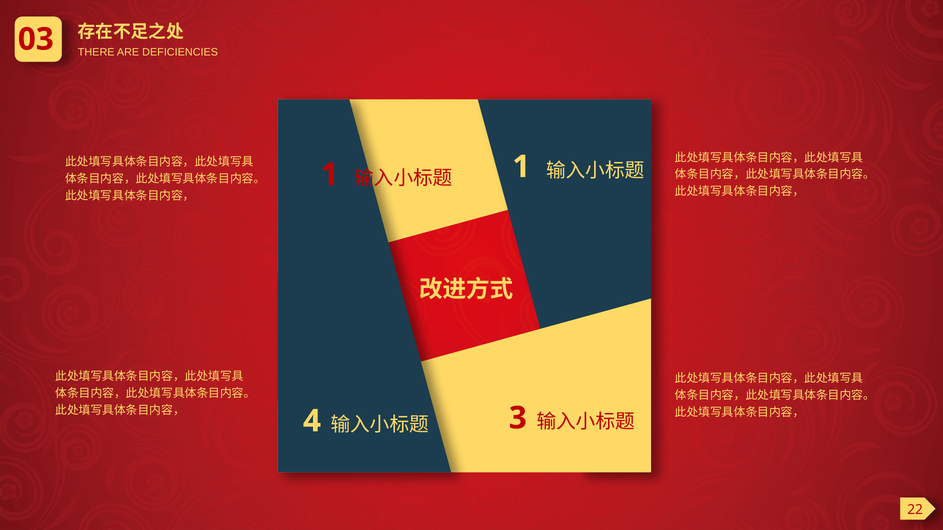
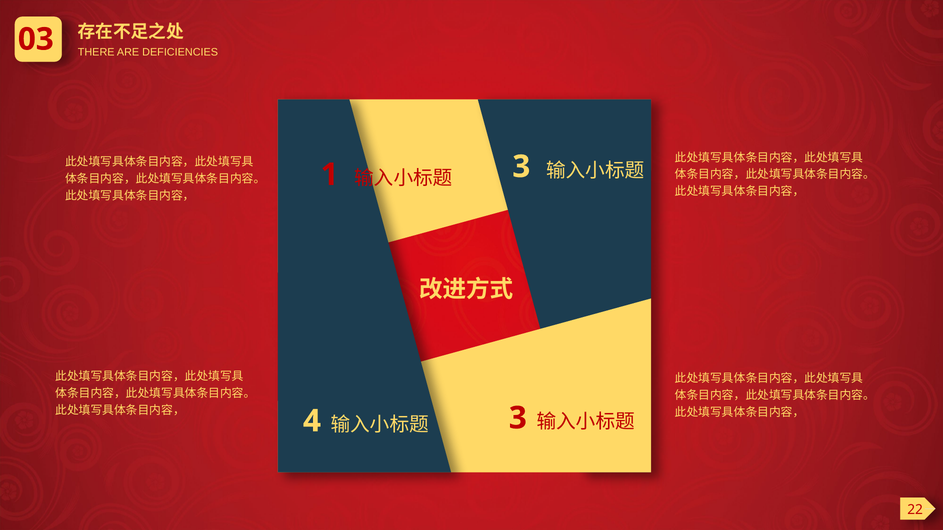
1 at (521, 167): 1 -> 3
